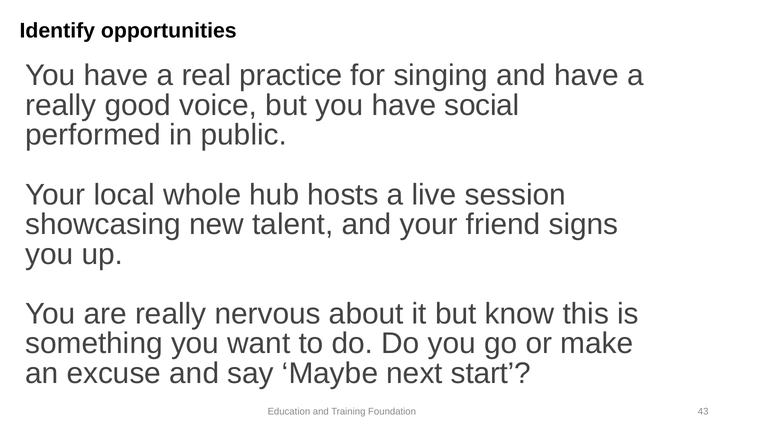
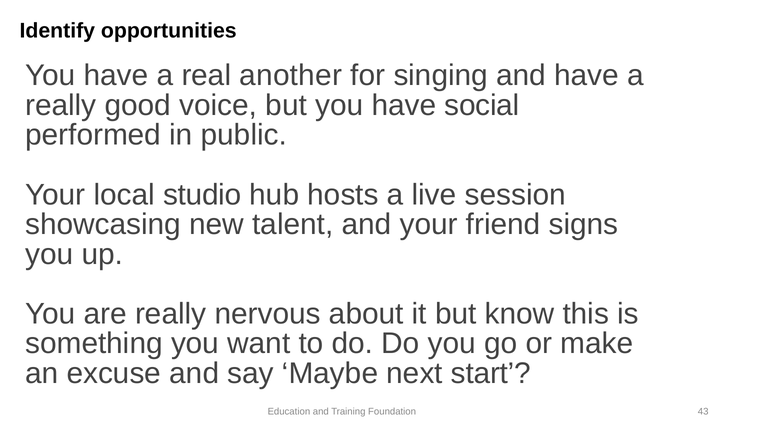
practice: practice -> another
whole: whole -> studio
